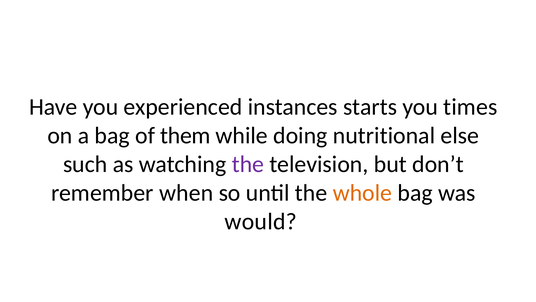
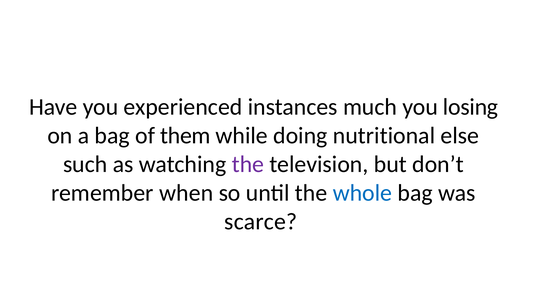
starts: starts -> much
times: times -> losing
whole colour: orange -> blue
would: would -> scarce
